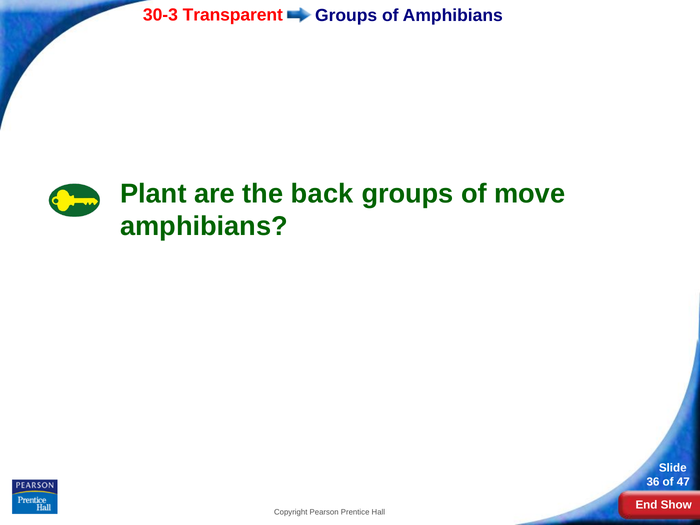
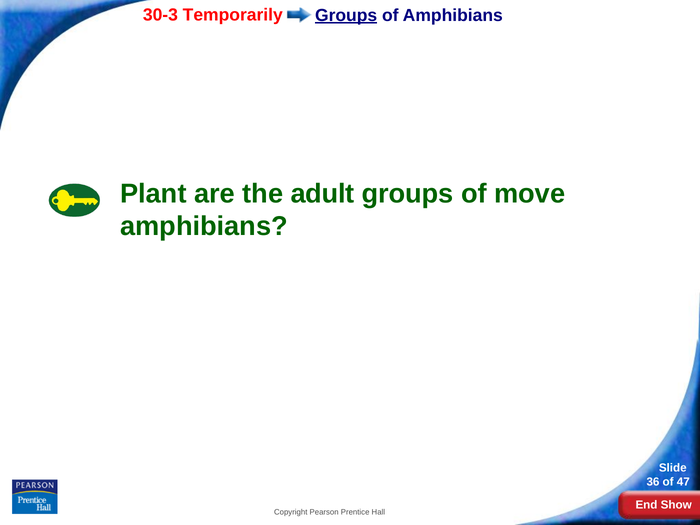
Transparent: Transparent -> Temporarily
Groups at (346, 15) underline: none -> present
back: back -> adult
